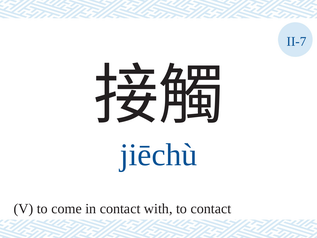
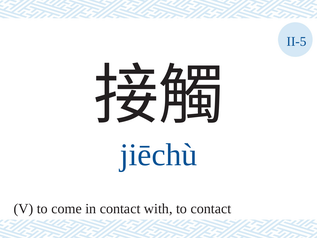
II-7: II-7 -> II-5
